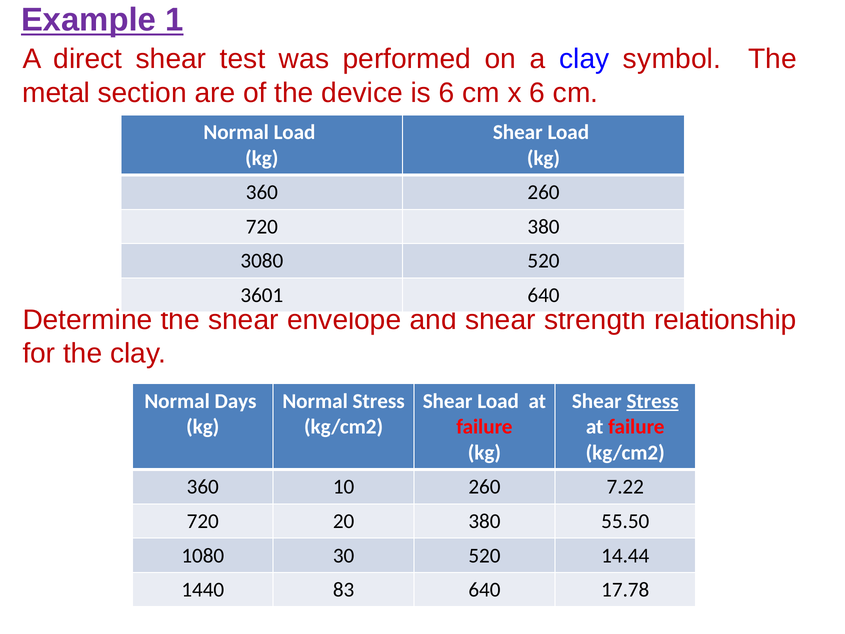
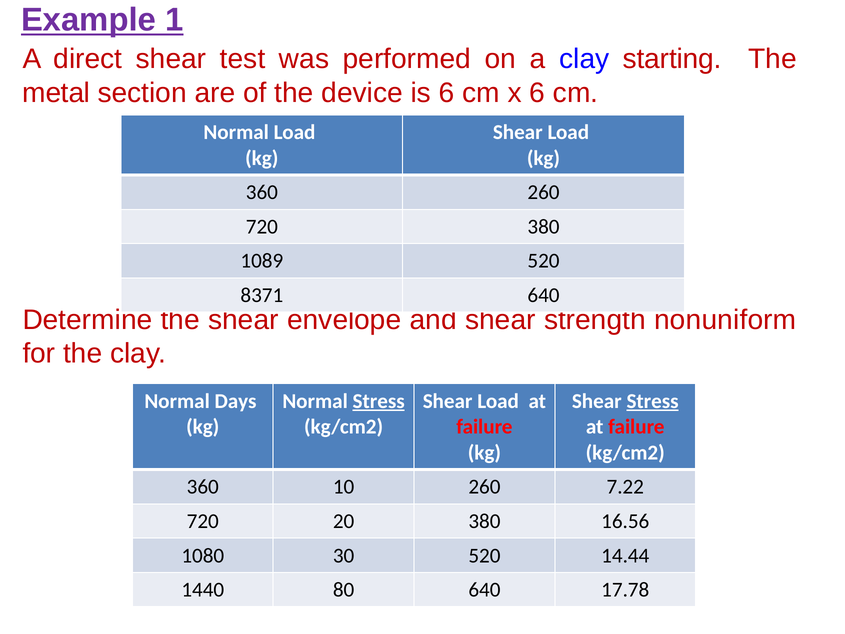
symbol: symbol -> starting
3080: 3080 -> 1089
3601: 3601 -> 8371
relationship: relationship -> nonuniform
Stress at (379, 401) underline: none -> present
55.50: 55.50 -> 16.56
83: 83 -> 80
